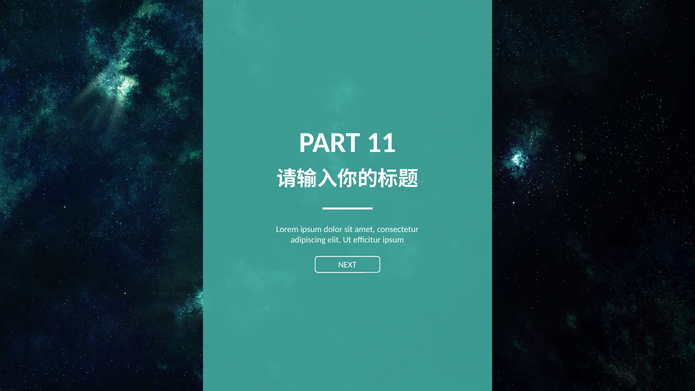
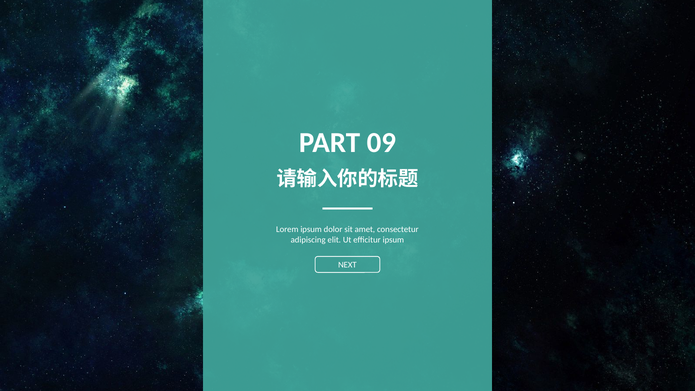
11: 11 -> 09
